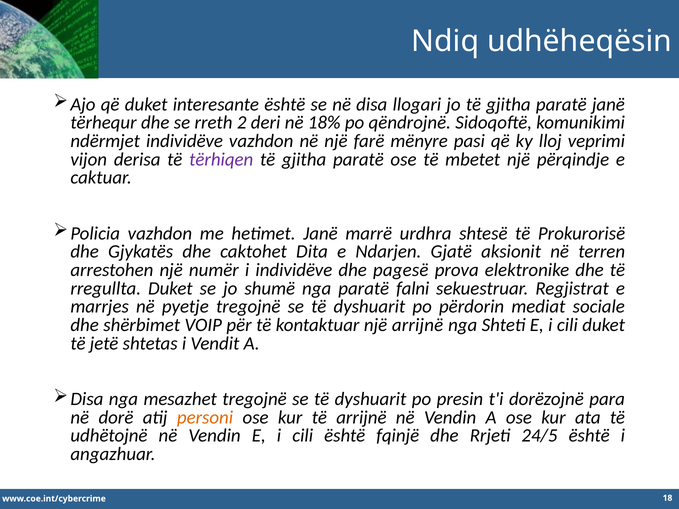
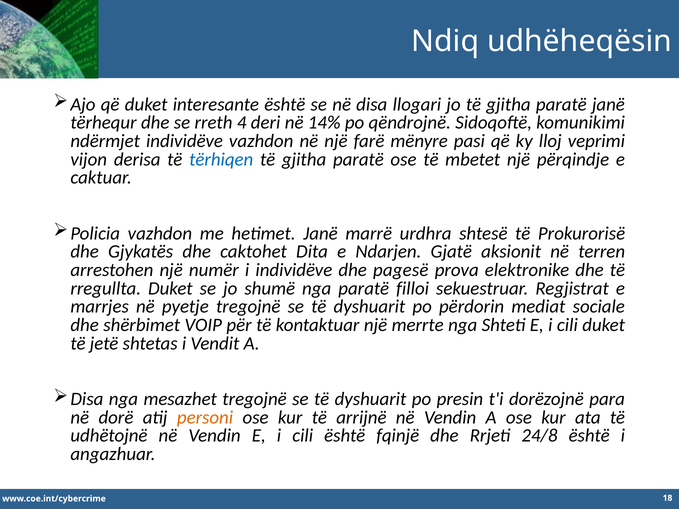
2: 2 -> 4
18%: 18% -> 14%
tërhiqen colour: purple -> blue
falni: falni -> filloi
një arrijnë: arrijnë -> merrte
24/5: 24/5 -> 24/8
